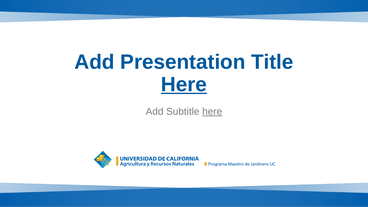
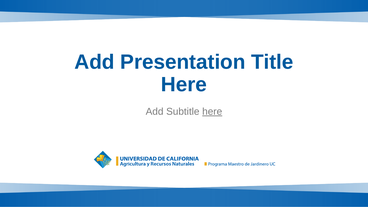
Here at (184, 84) underline: present -> none
